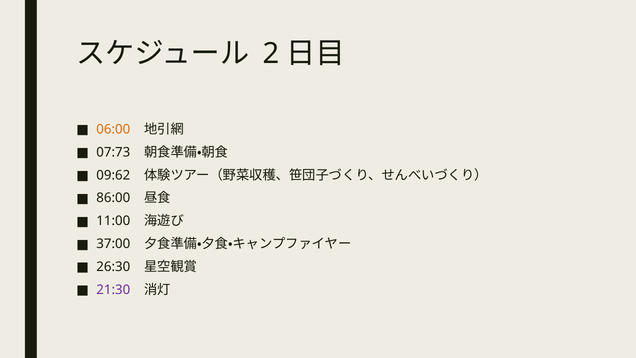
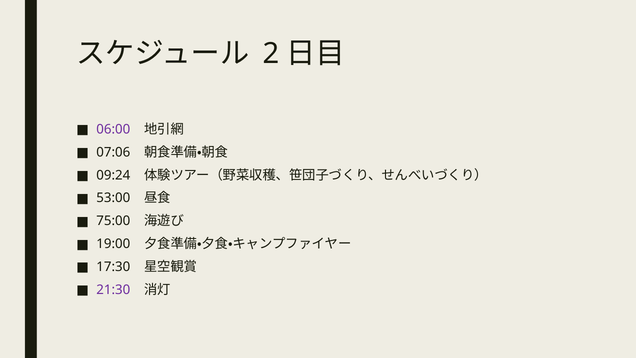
06:00 colour: orange -> purple
07:73: 07:73 -> 07:06
09:62: 09:62 -> 09:24
86:00: 86:00 -> 53:00
11:00: 11:00 -> 75:00
37:00: 37:00 -> 19:00
26:30: 26:30 -> 17:30
